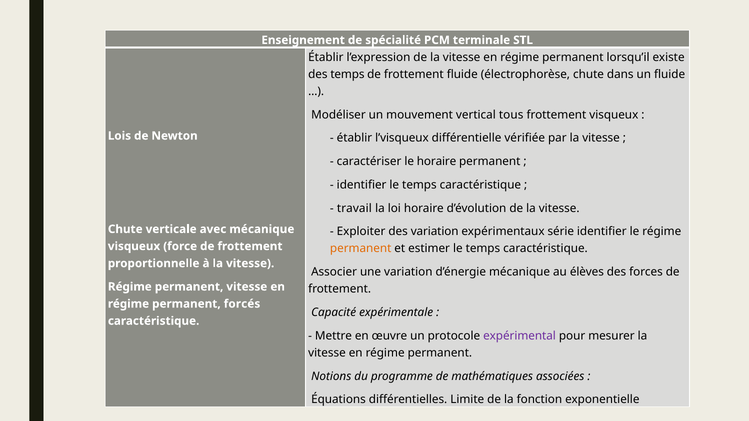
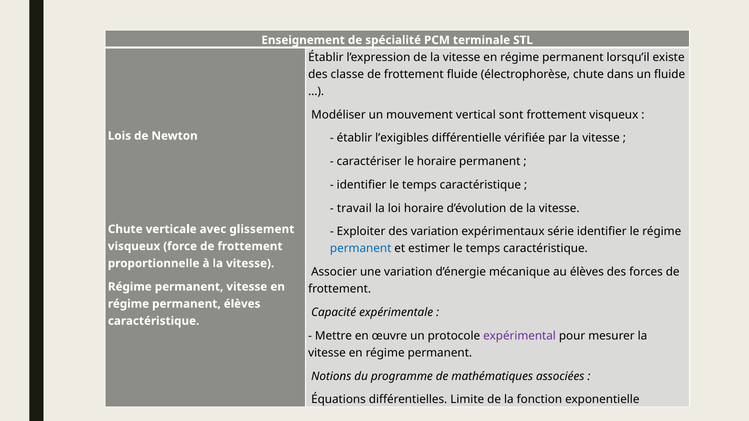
des temps: temps -> classe
tous: tous -> sont
l’visqueux: l’visqueux -> l’exigibles
avec mécanique: mécanique -> glissement
permanent at (361, 249) colour: orange -> blue
permanent forcés: forcés -> élèves
